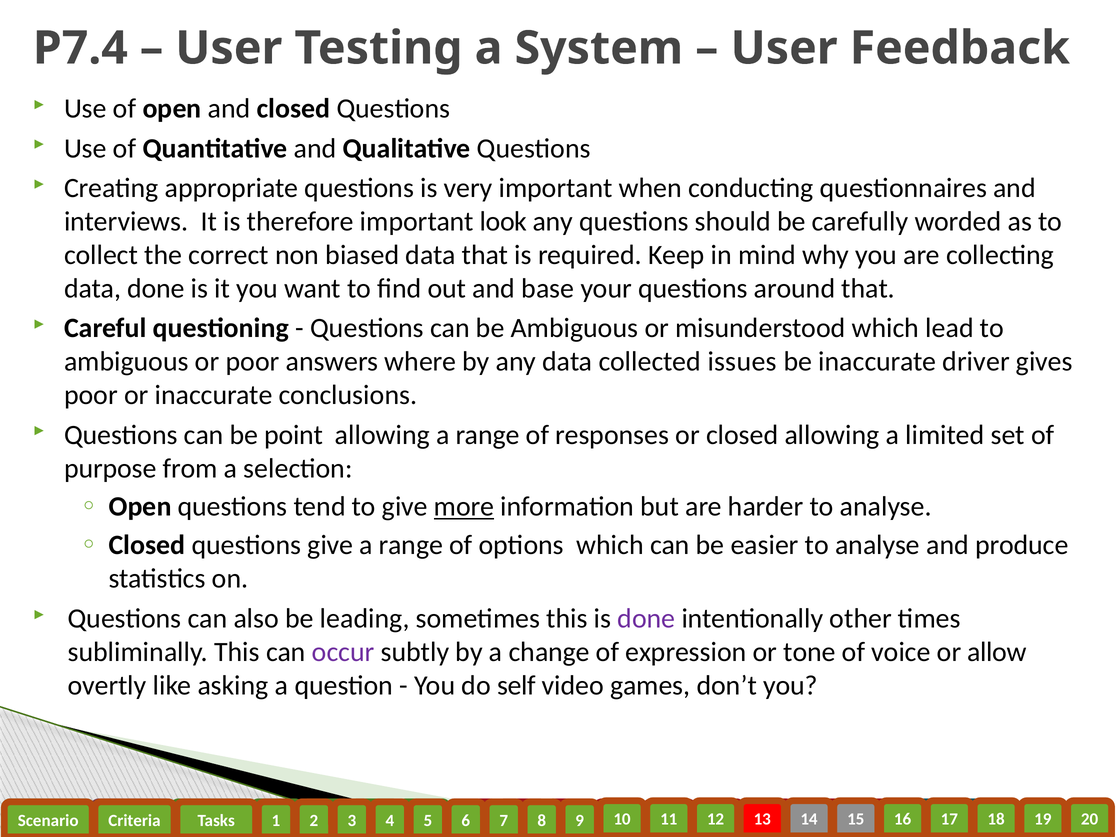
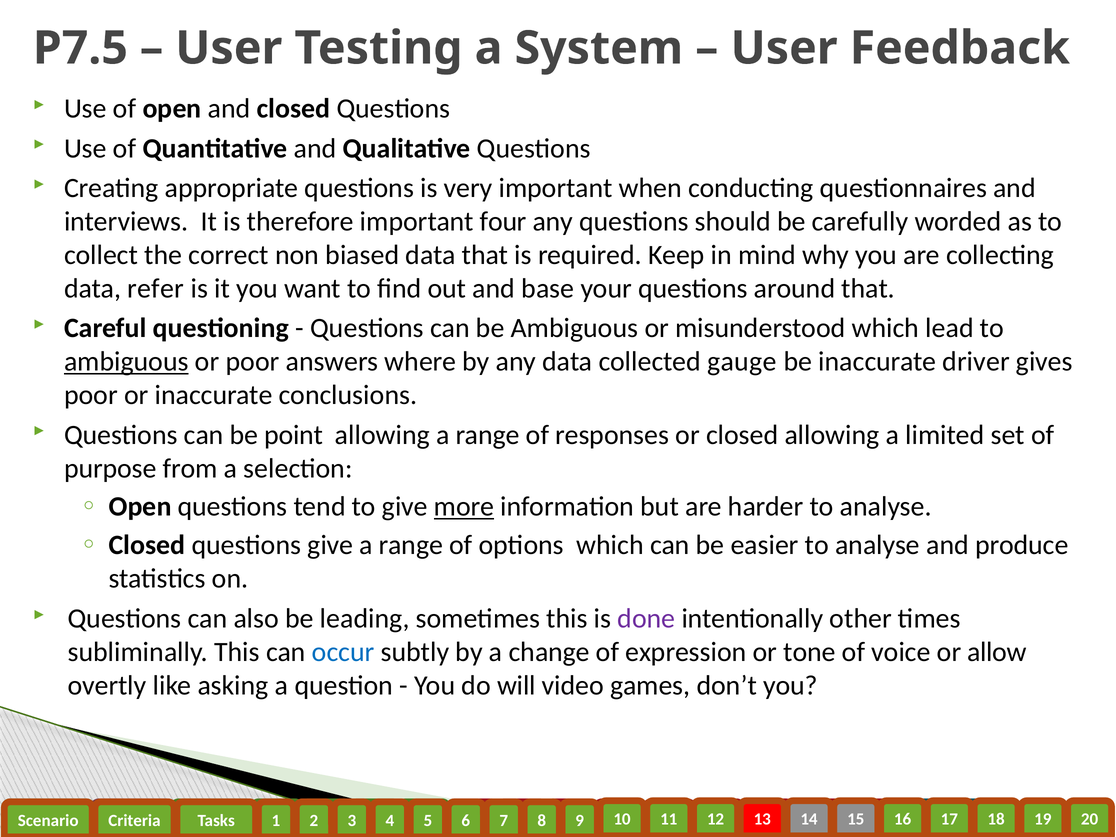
P7.4: P7.4 -> P7.5
look: look -> four
data done: done -> refer
ambiguous at (126, 362) underline: none -> present
issues: issues -> gauge
occur colour: purple -> blue
self: self -> will
